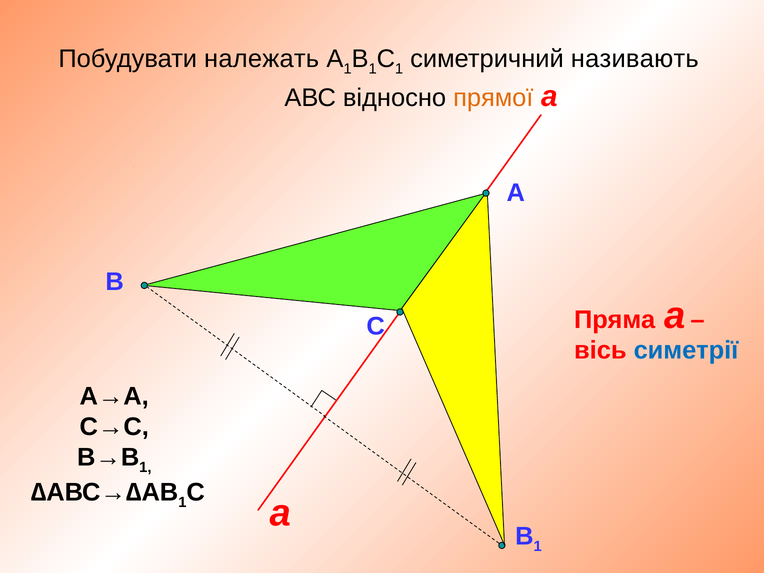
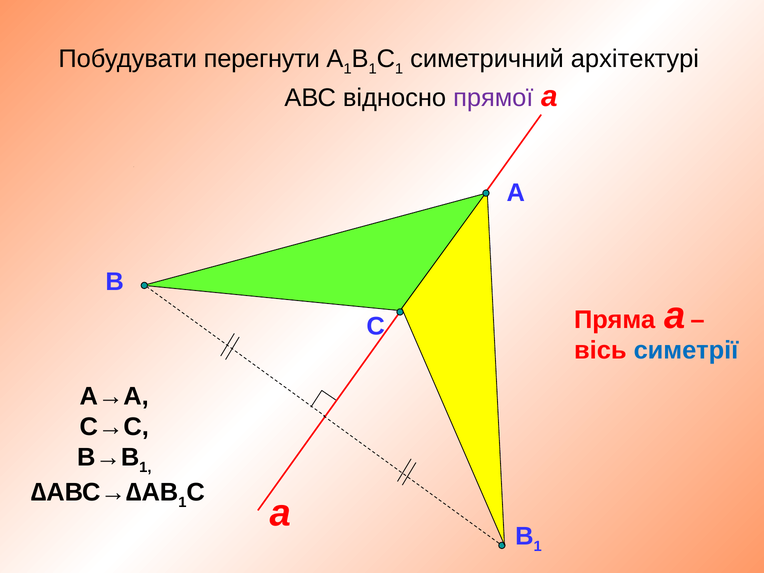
належать: належать -> перегнути
називають: називають -> архітектурі
прямої colour: orange -> purple
